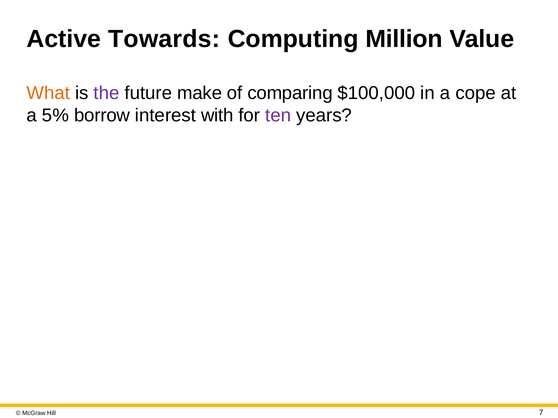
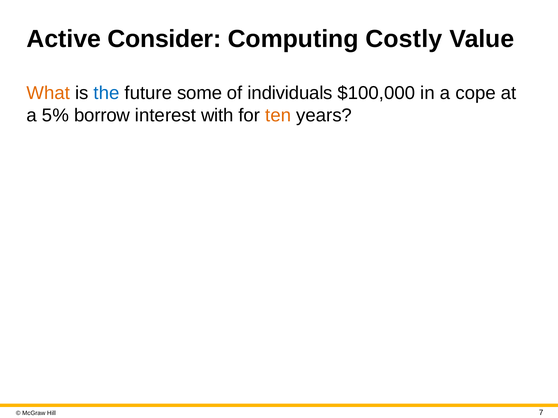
Towards: Towards -> Consider
Million: Million -> Costly
the colour: purple -> blue
make: make -> some
comparing: comparing -> individuals
ten colour: purple -> orange
